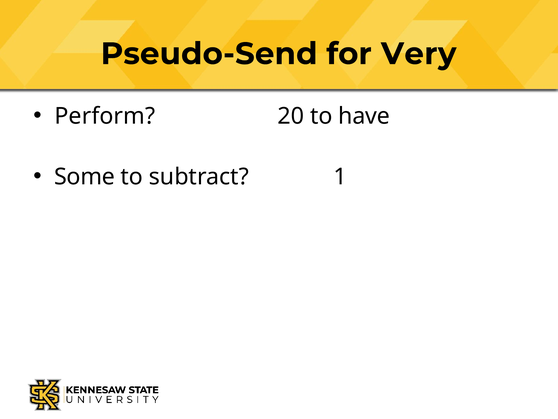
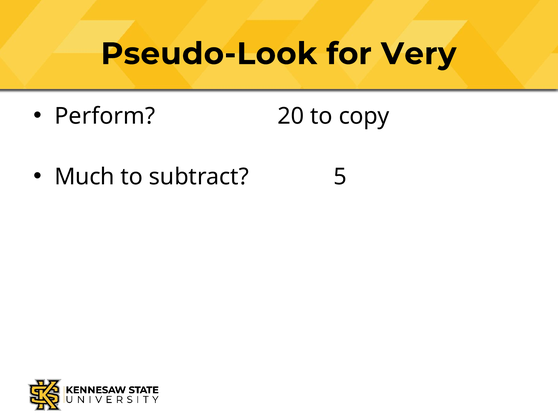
Pseudo-Send: Pseudo-Send -> Pseudo-Look
have: have -> copy
Some: Some -> Much
1: 1 -> 5
